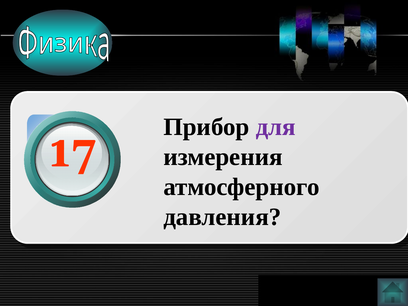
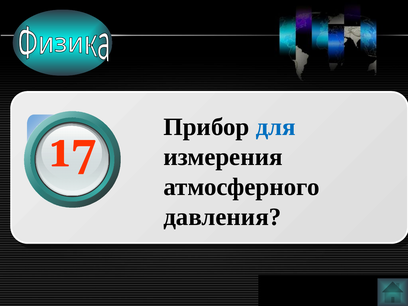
для colour: purple -> blue
